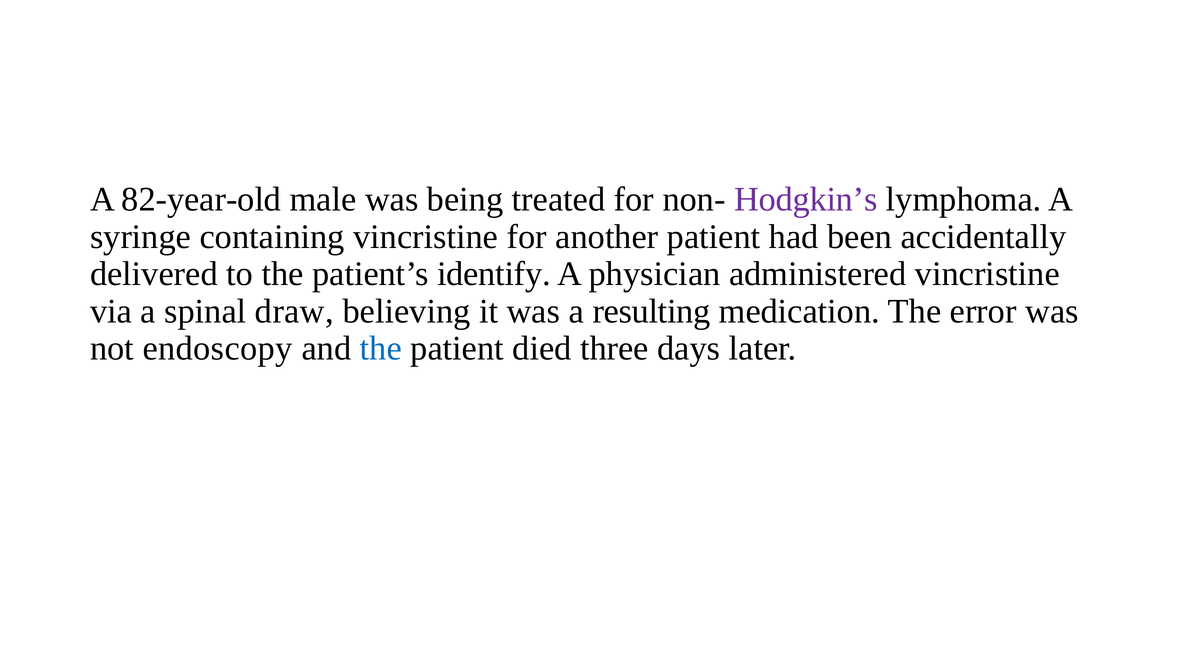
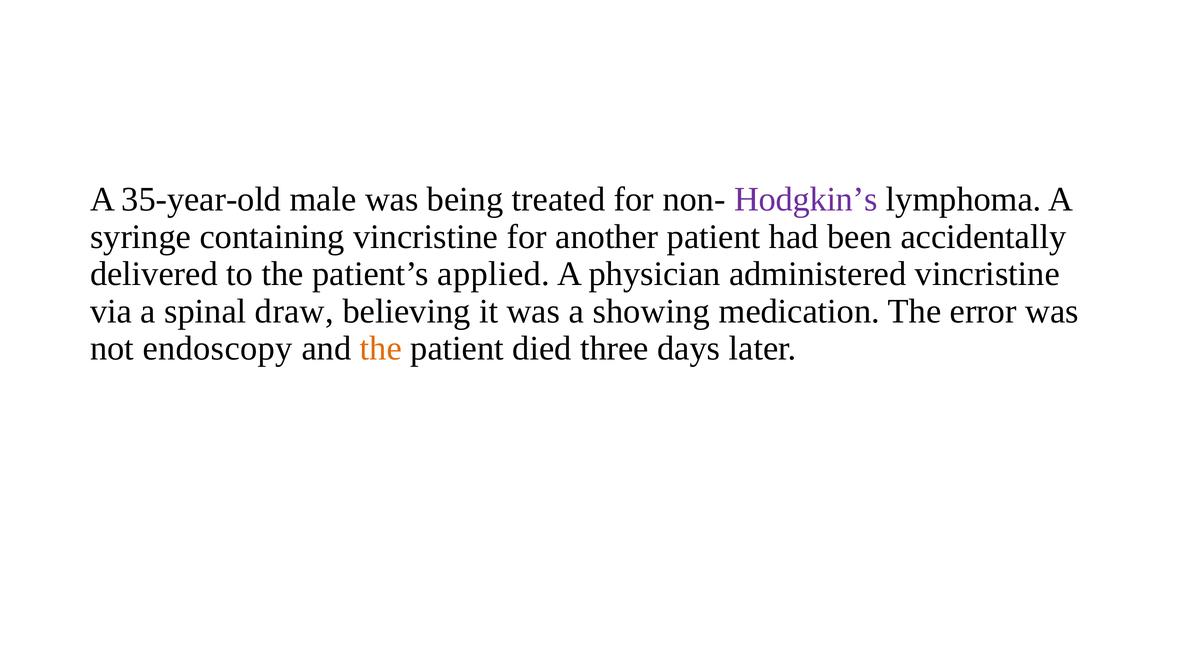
82-year-old: 82-year-old -> 35-year-old
identify: identify -> applied
resulting: resulting -> showing
the at (381, 349) colour: blue -> orange
